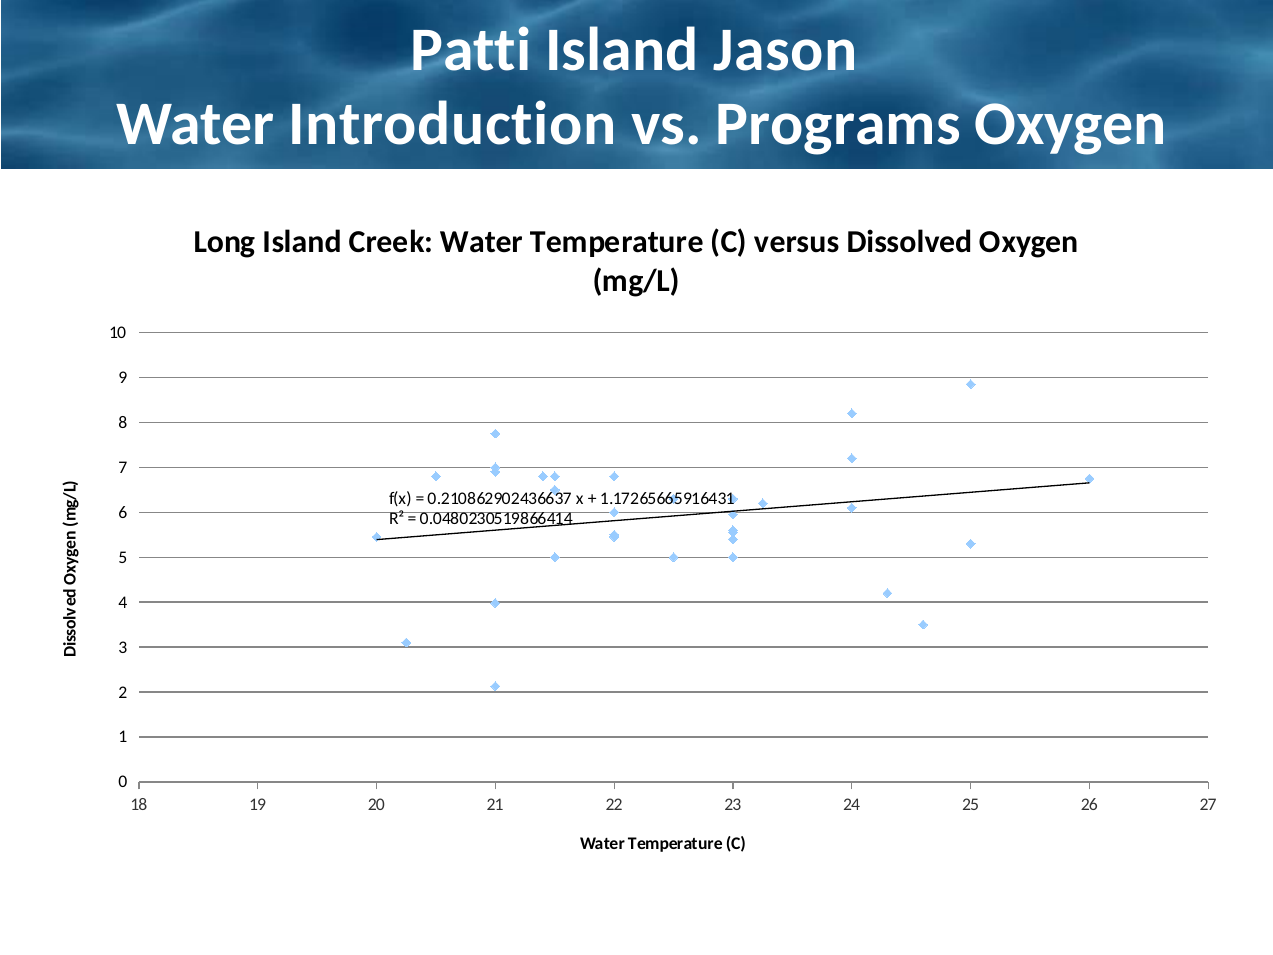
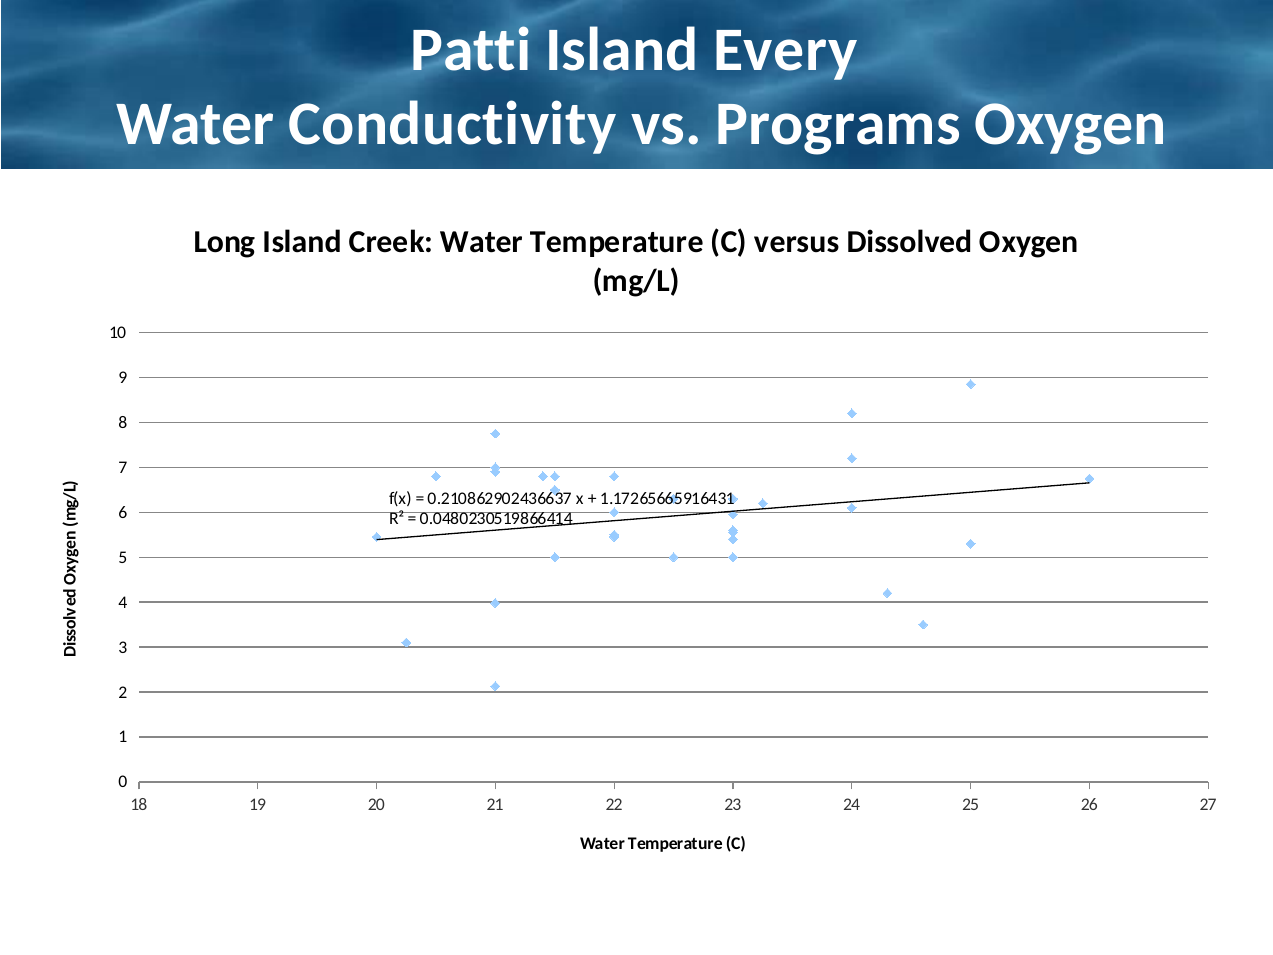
Jason: Jason -> Every
Introduction: Introduction -> Conductivity
